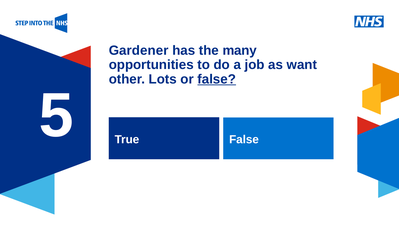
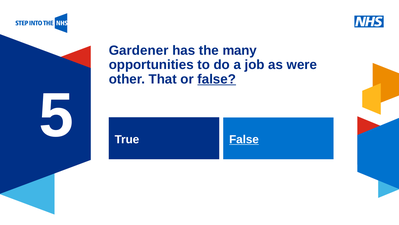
want: want -> were
Lots: Lots -> That
False at (244, 139) underline: none -> present
